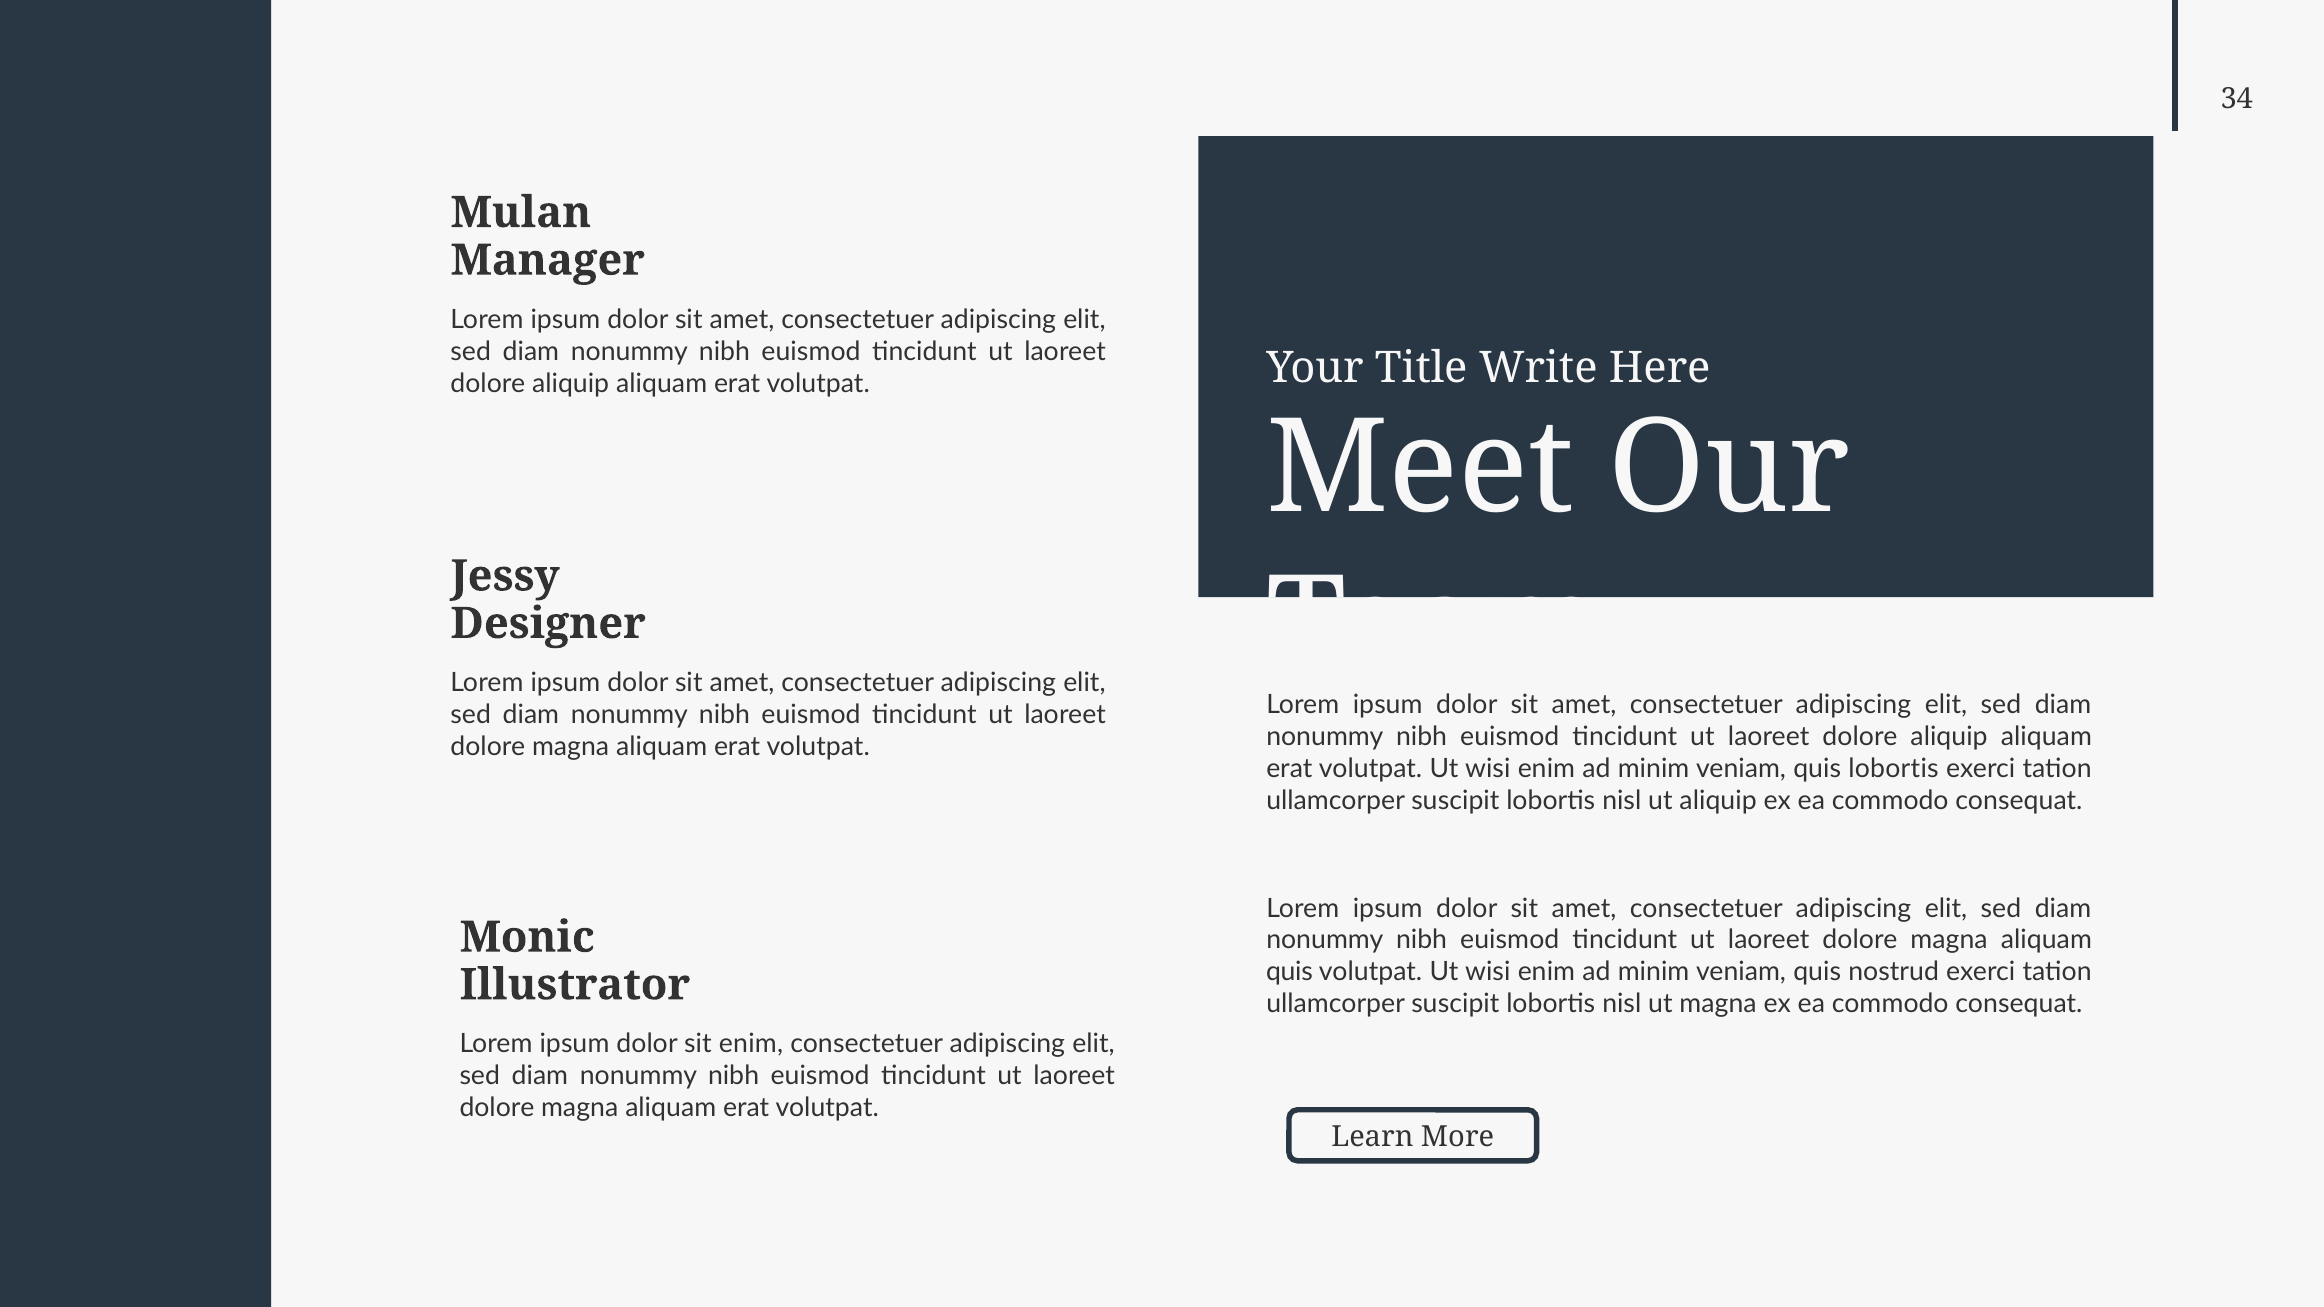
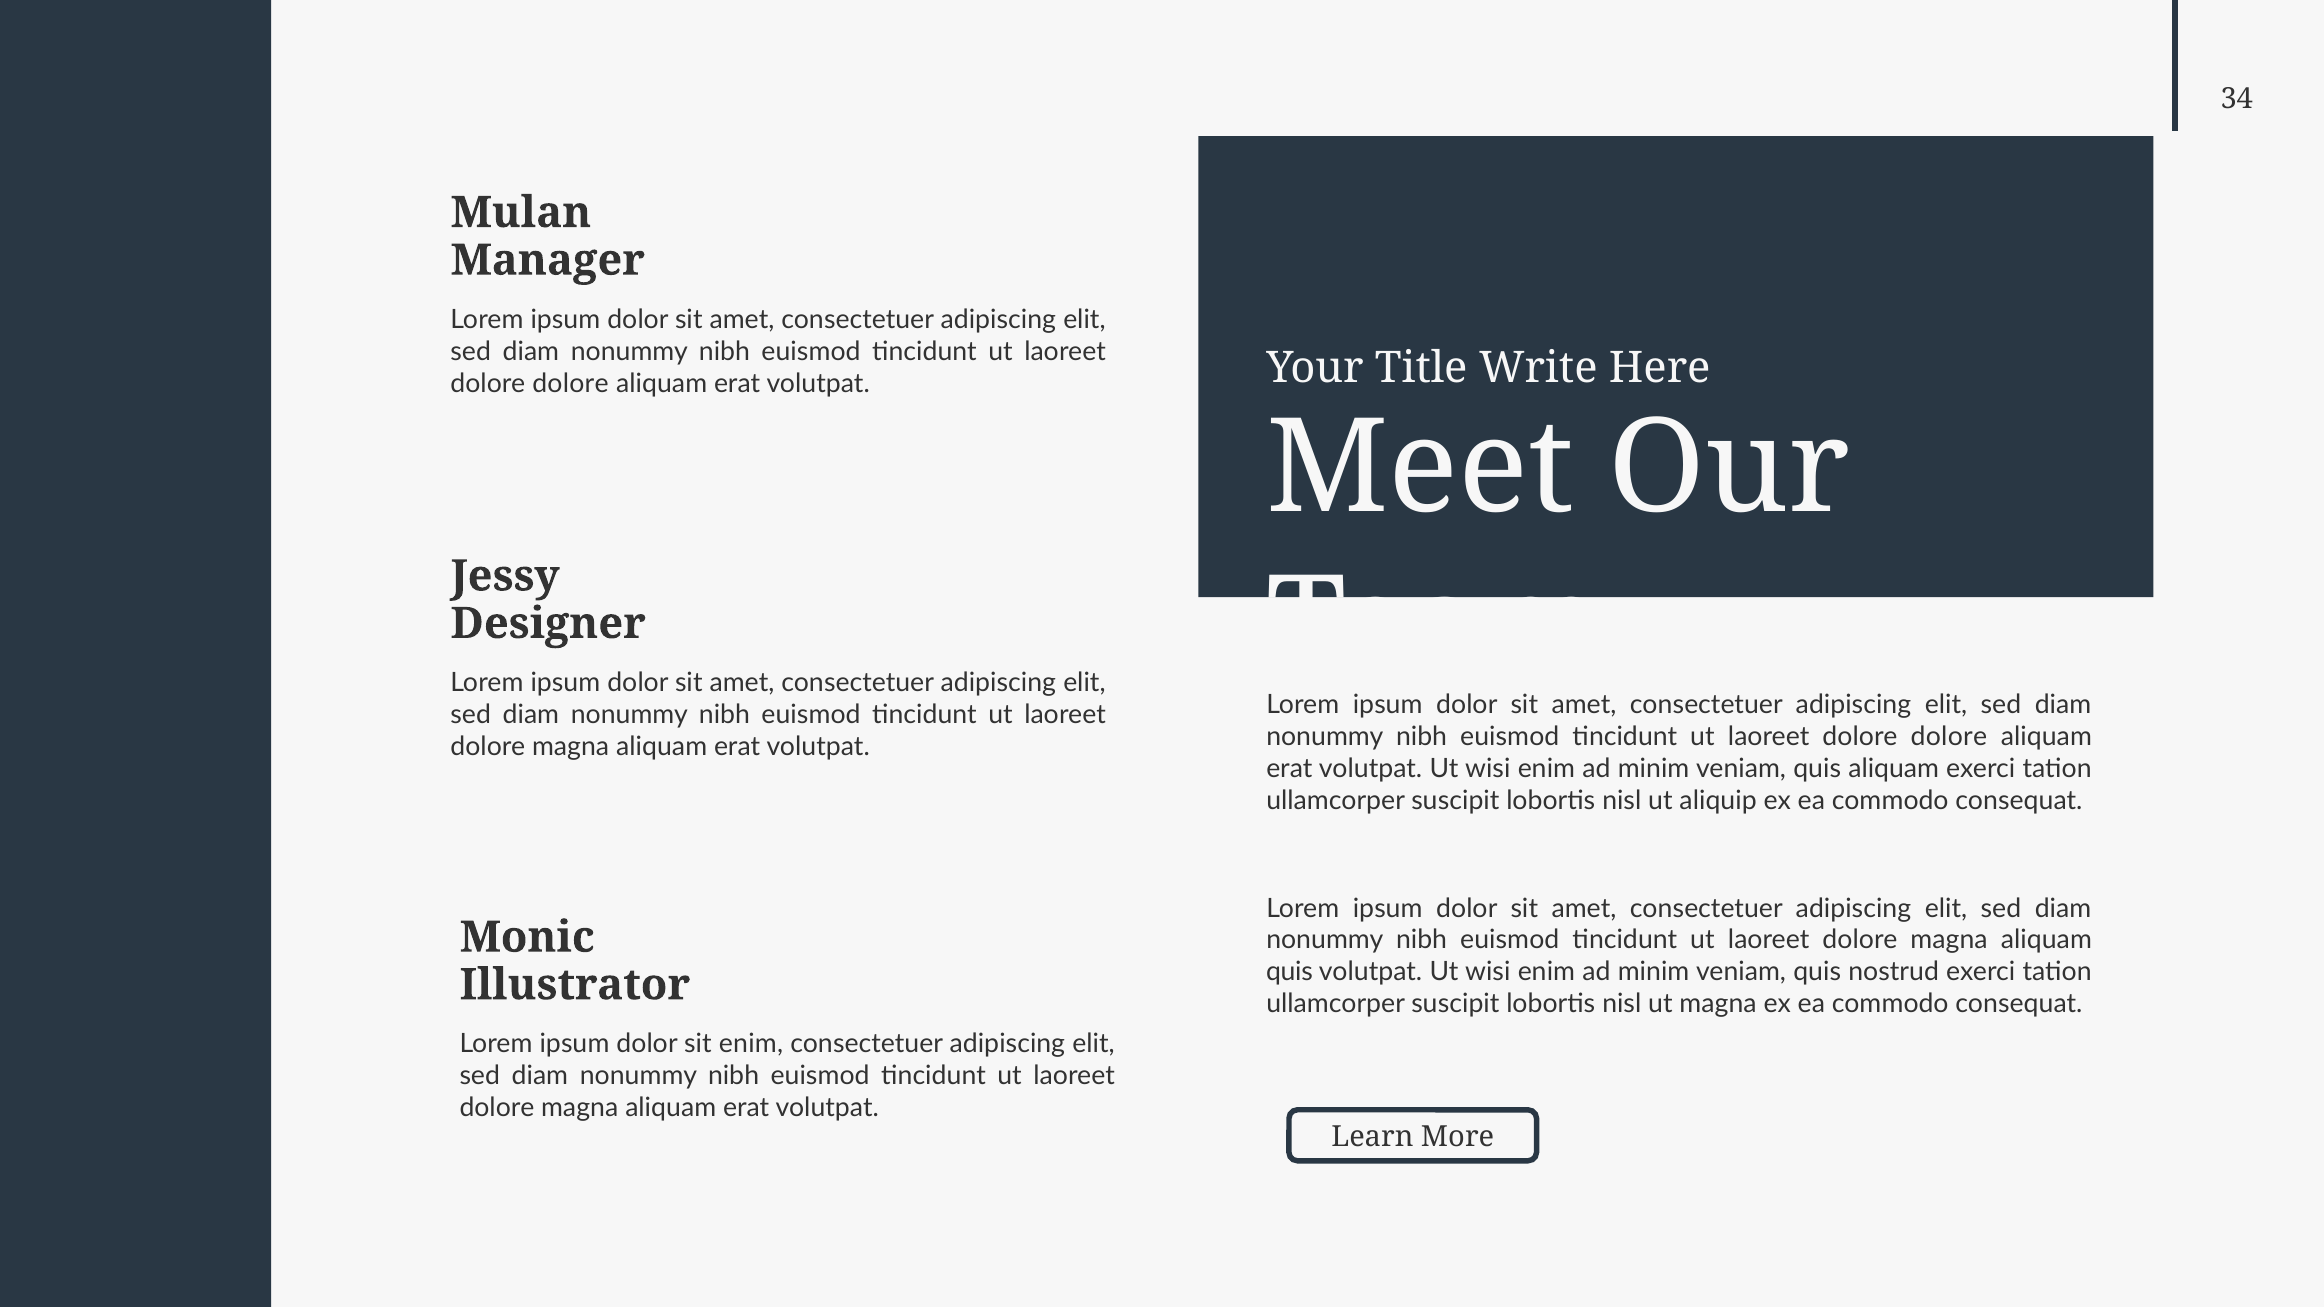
aliquip at (571, 383): aliquip -> dolore
aliquip at (1949, 737): aliquip -> dolore
quis lobortis: lobortis -> aliquam
